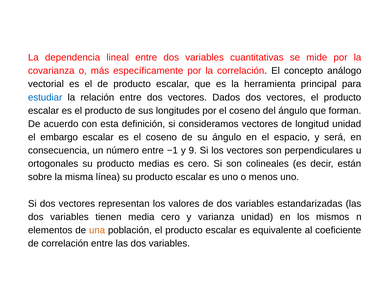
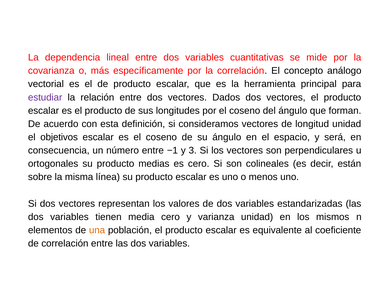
estudiar colour: blue -> purple
embargo: embargo -> objetivos
9: 9 -> 3
